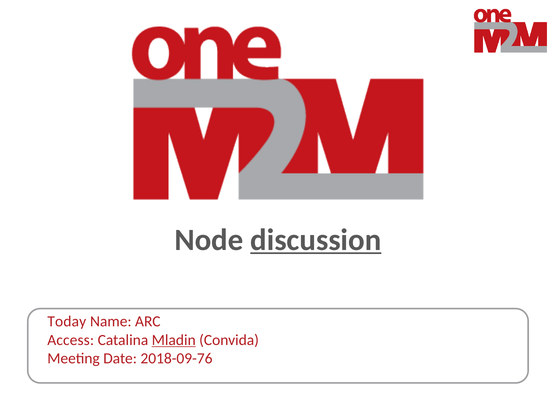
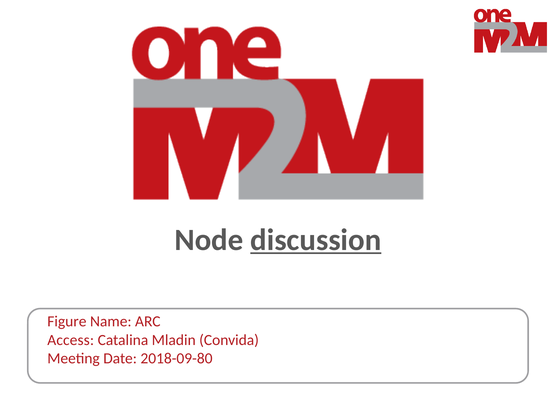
Today: Today -> Figure
Mladin underline: present -> none
2018-09-76: 2018-09-76 -> 2018-09-80
